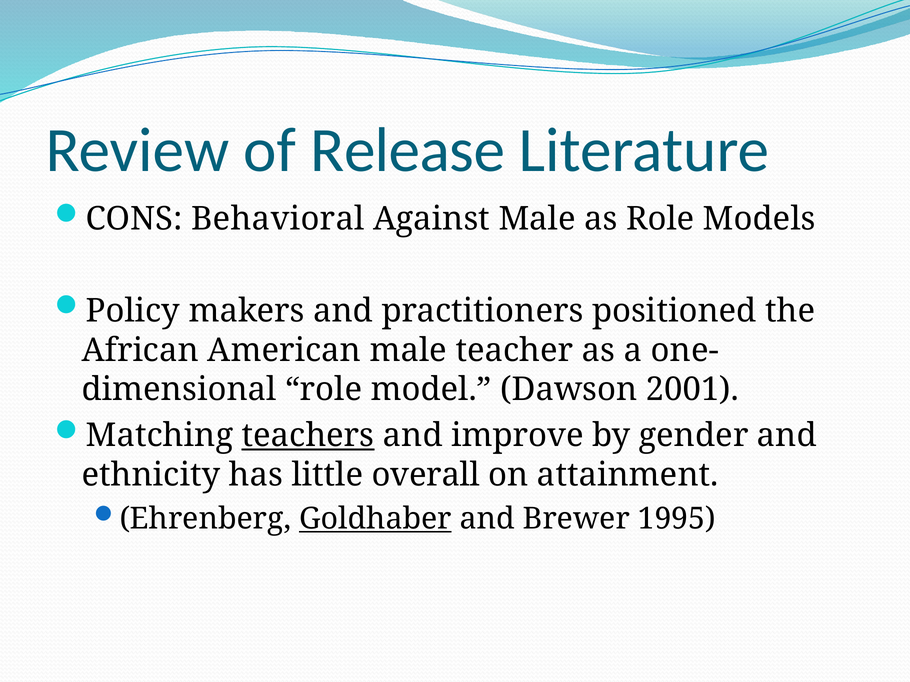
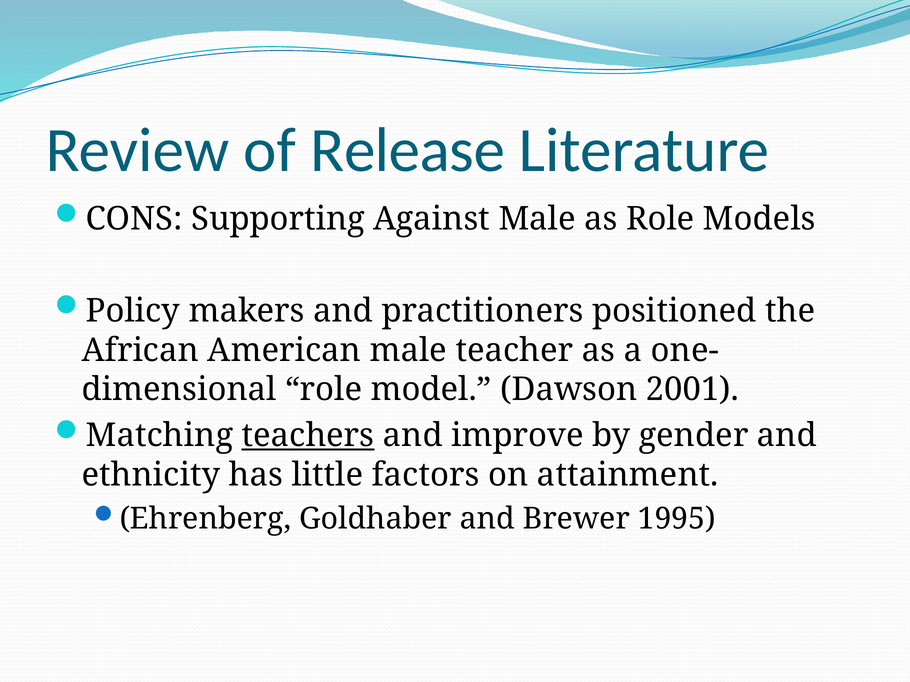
Behavioral: Behavioral -> Supporting
overall: overall -> factors
Goldhaber underline: present -> none
